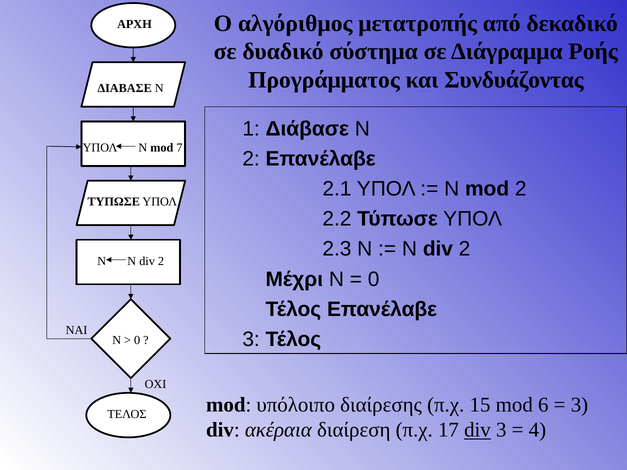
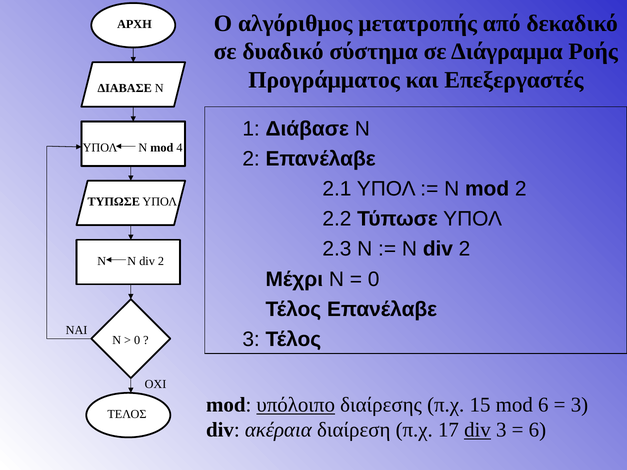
Συνδυάζοντας: Συνδυάζοντας -> Επεξεργαστές
7: 7 -> 4
υπόλοιπο underline: none -> present
4 at (537, 430): 4 -> 6
